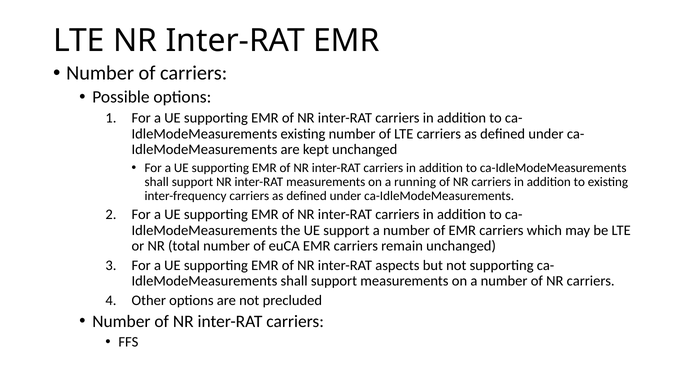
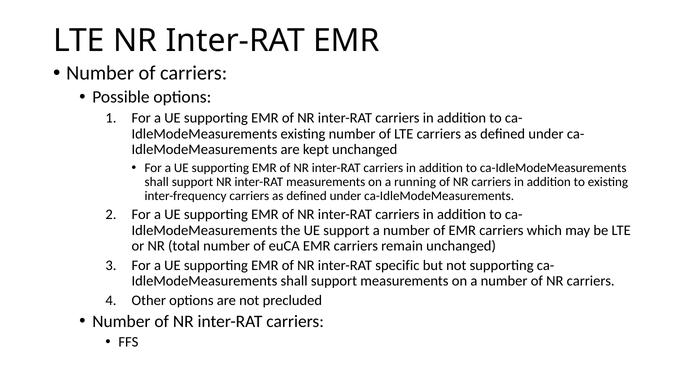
aspects: aspects -> specific
